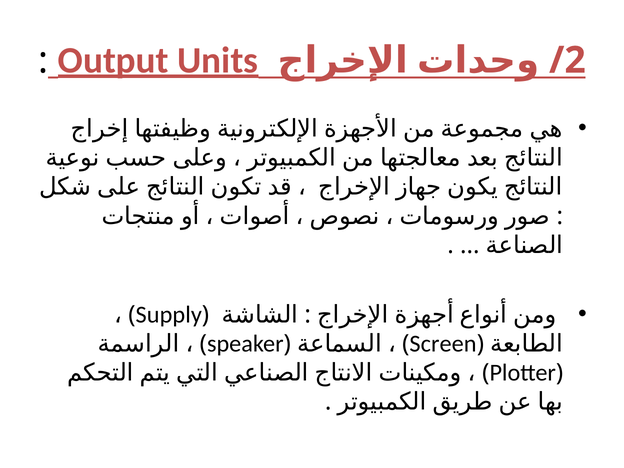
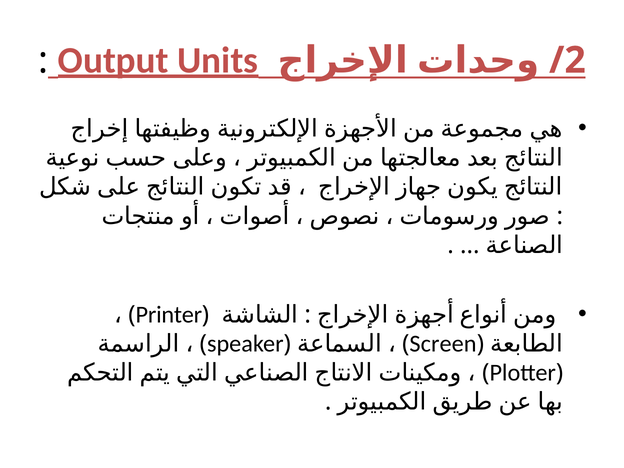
Supply: Supply -> Printer
